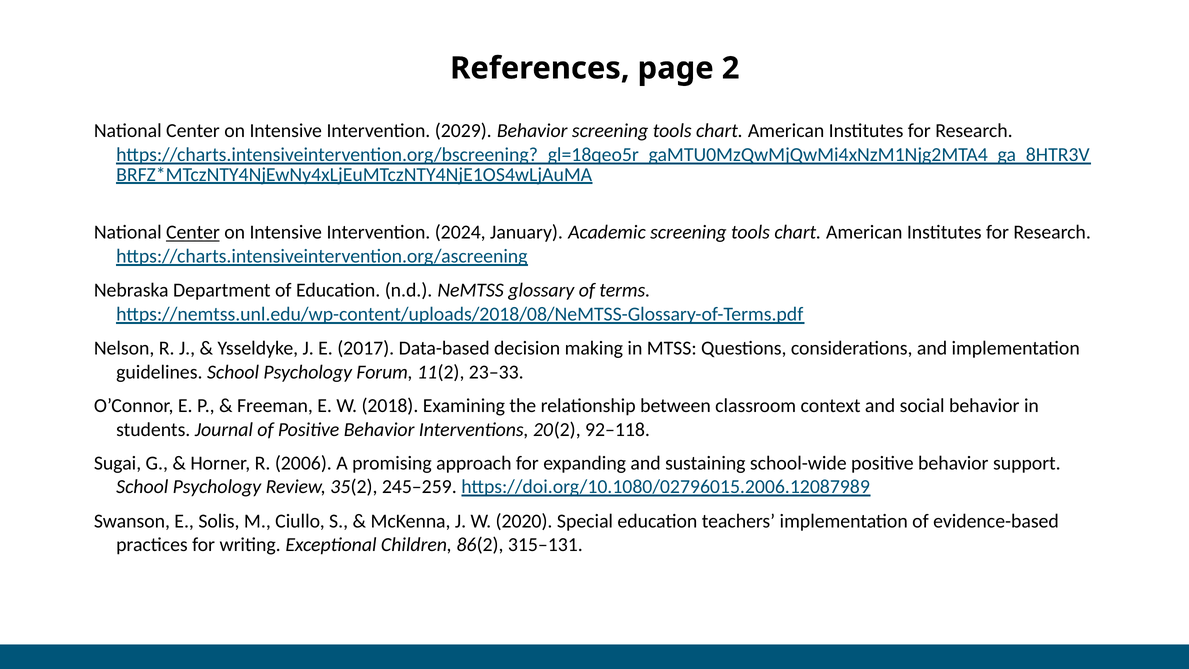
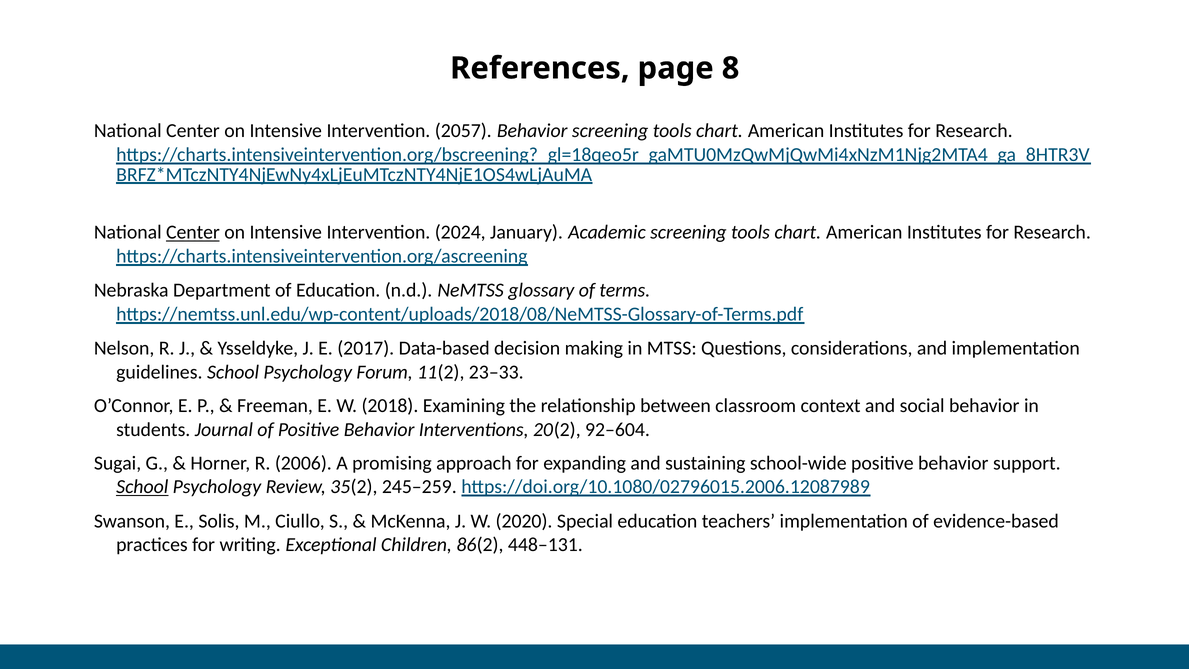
2: 2 -> 8
2029: 2029 -> 2057
92–118: 92–118 -> 92–604
School at (142, 487) underline: none -> present
315–131: 315–131 -> 448–131
